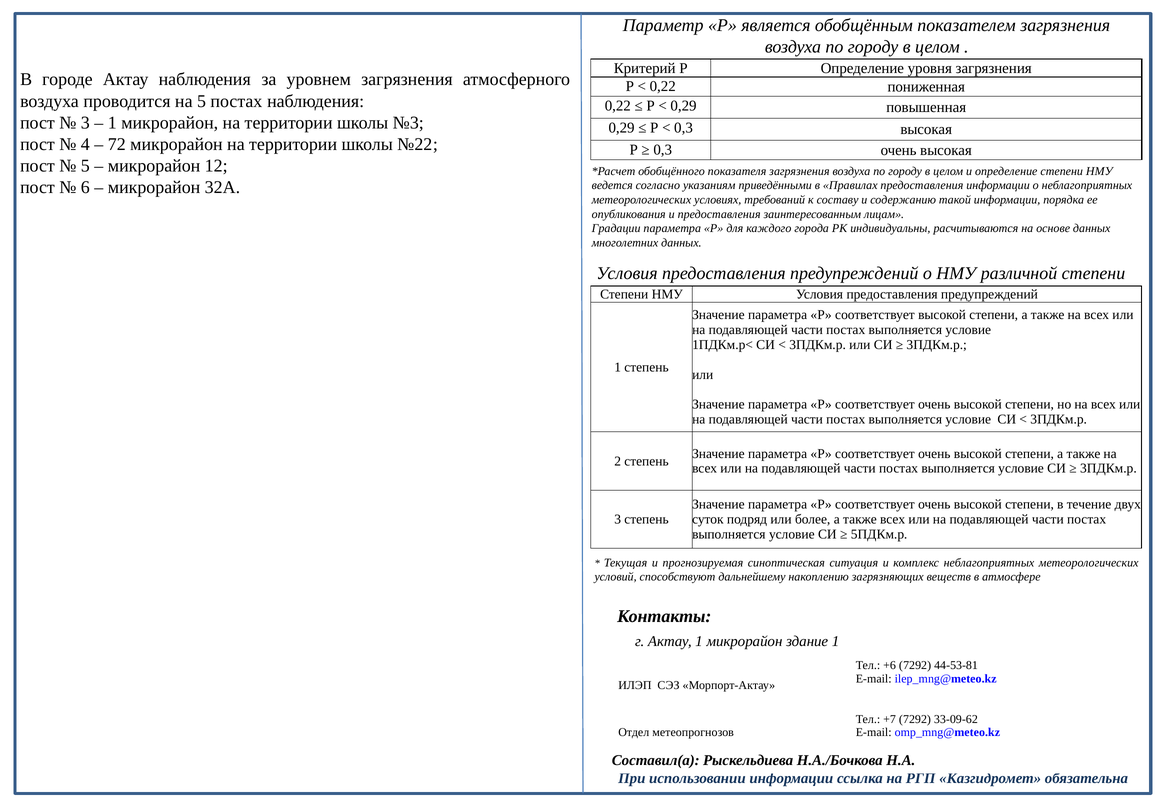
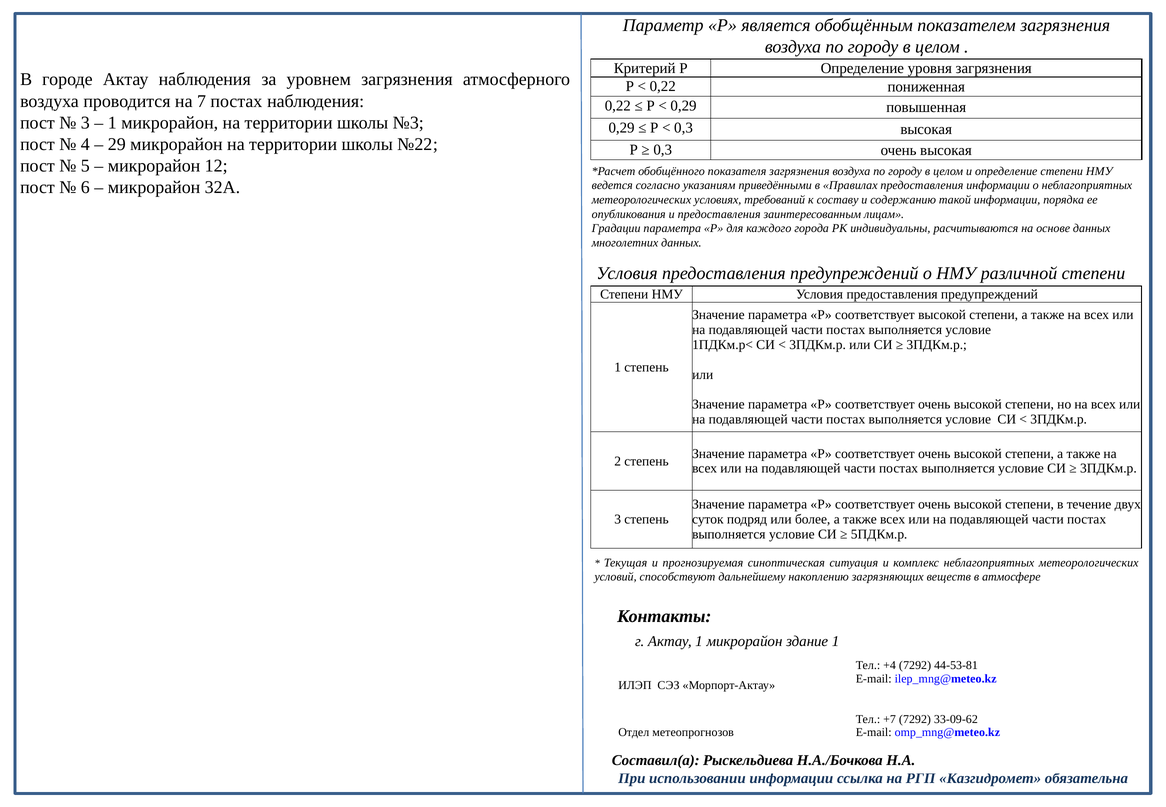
на 5: 5 -> 7
72: 72 -> 29
+6: +6 -> +4
